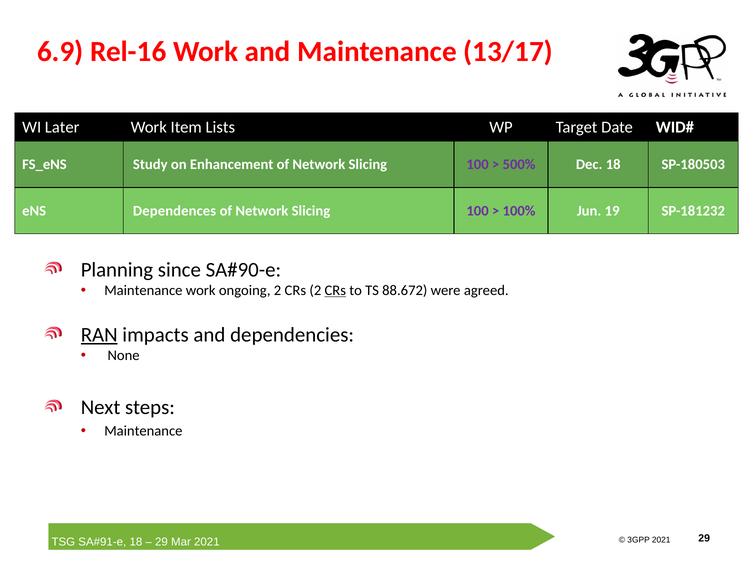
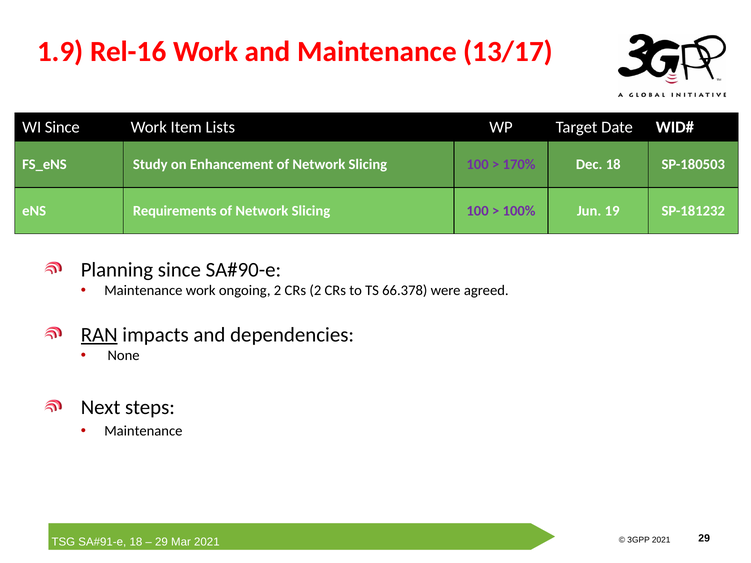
6.9: 6.9 -> 1.9
WI Later: Later -> Since
500%: 500% -> 170%
Dependences: Dependences -> Requirements
CRs at (335, 291) underline: present -> none
88.672: 88.672 -> 66.378
